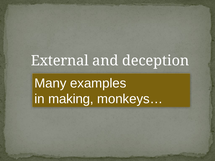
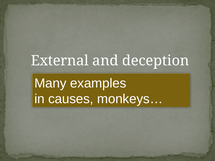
making: making -> causes
